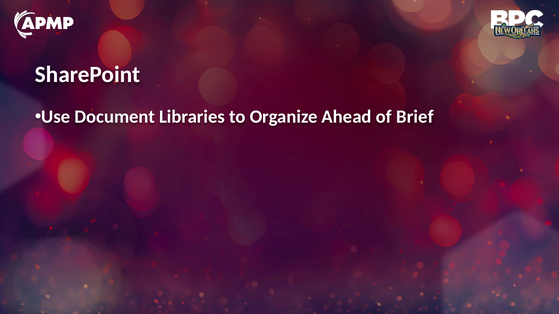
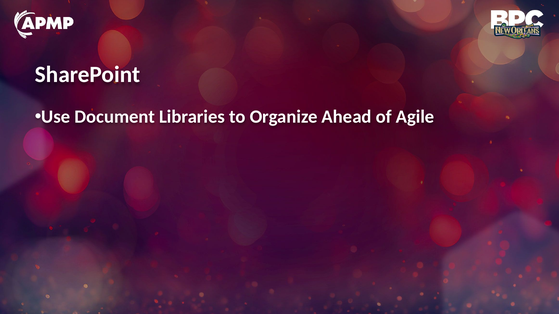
Brief: Brief -> Agile
